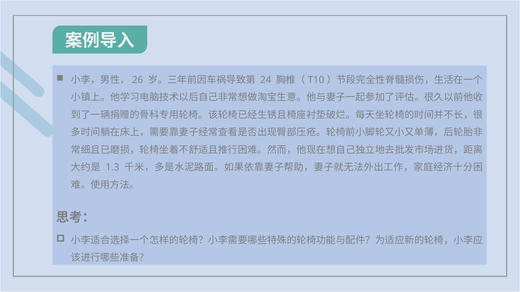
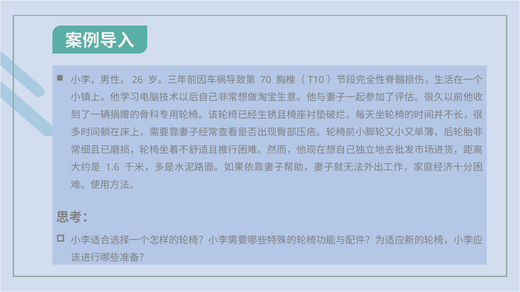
24: 24 -> 70
1.3: 1.3 -> 1.6
